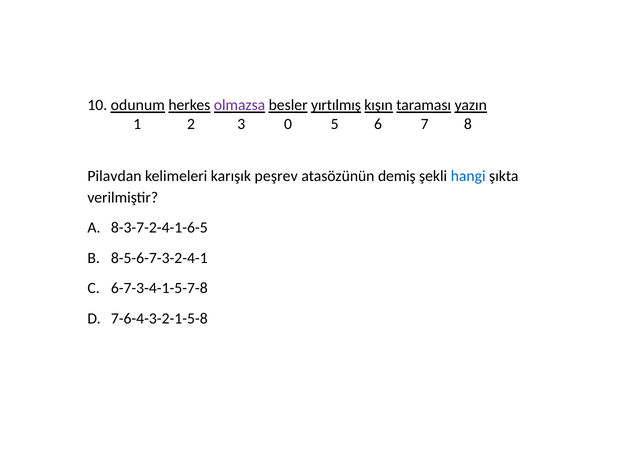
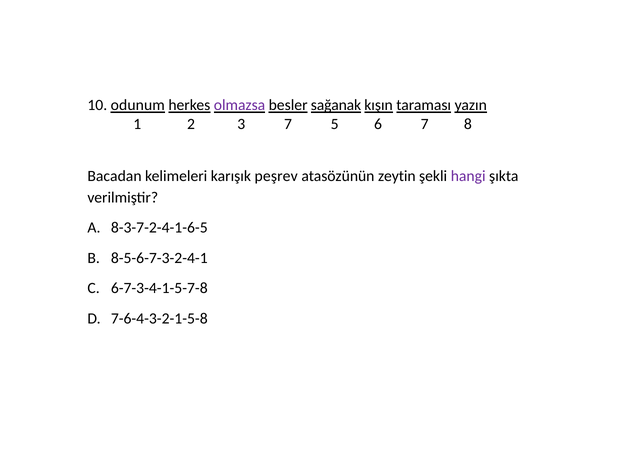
yırtılmış: yırtılmış -> sağanak
3 0: 0 -> 7
Pilavdan: Pilavdan -> Bacadan
demiş: demiş -> zeytin
hangi colour: blue -> purple
